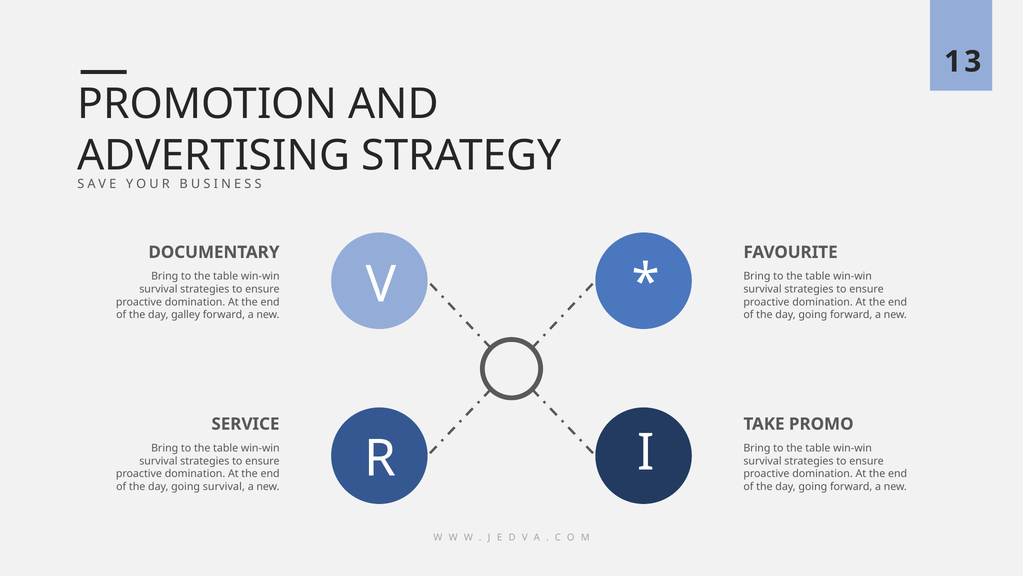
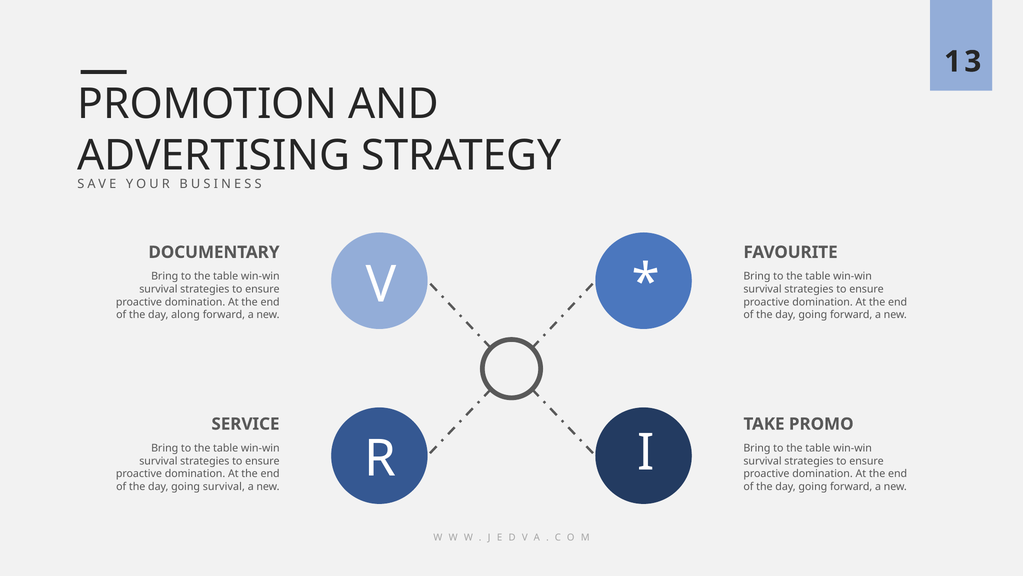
galley: galley -> along
